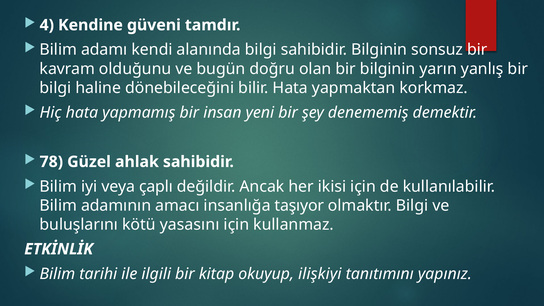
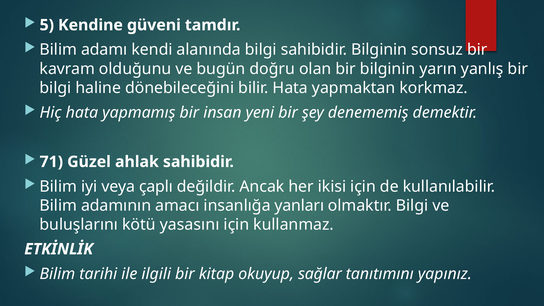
4: 4 -> 5
78: 78 -> 71
taşıyor: taşıyor -> yanları
ilişkiyi: ilişkiyi -> sağlar
